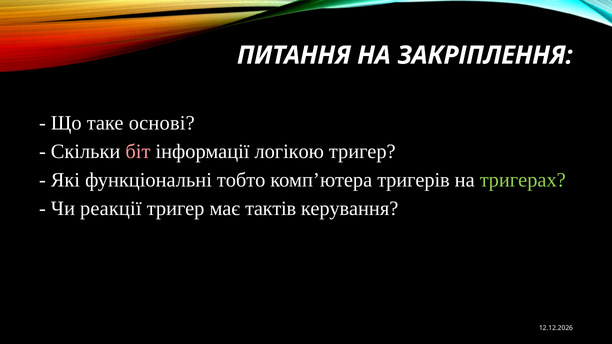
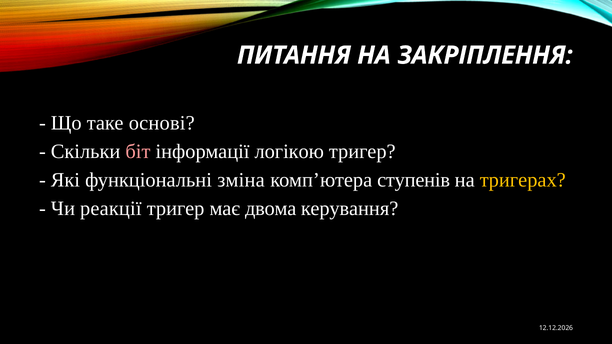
тобто: тобто -> зміна
тригерів: тригерів -> ступенів
тригерах colour: light green -> yellow
тактів: тактів -> двома
